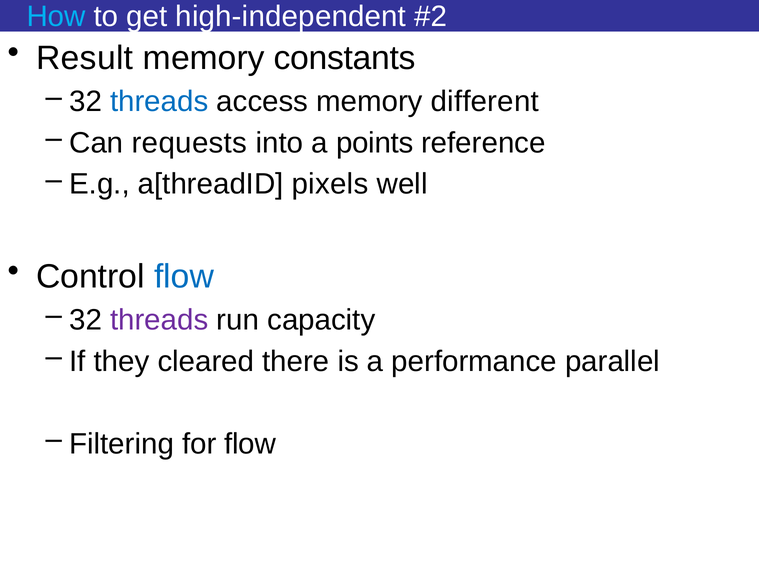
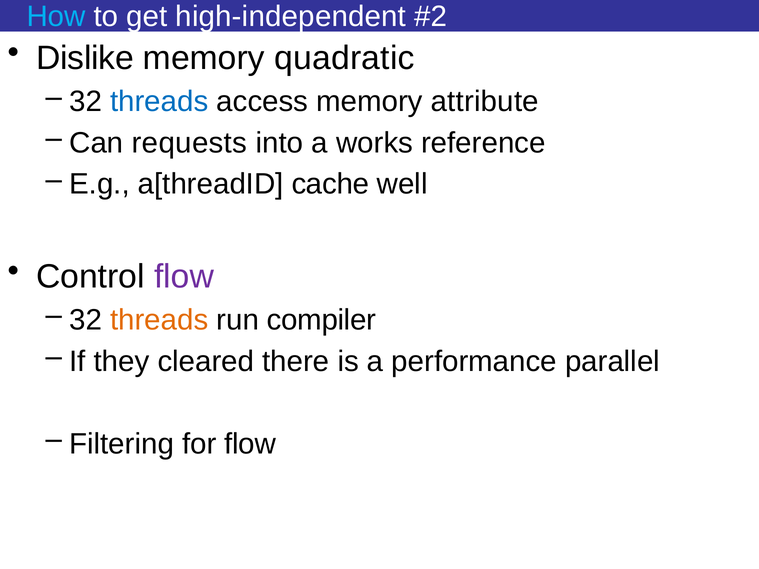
Result: Result -> Dislike
constants: constants -> quadratic
different: different -> attribute
points: points -> works
pixels: pixels -> cache
flow at (184, 277) colour: blue -> purple
threads at (159, 320) colour: purple -> orange
capacity: capacity -> compiler
